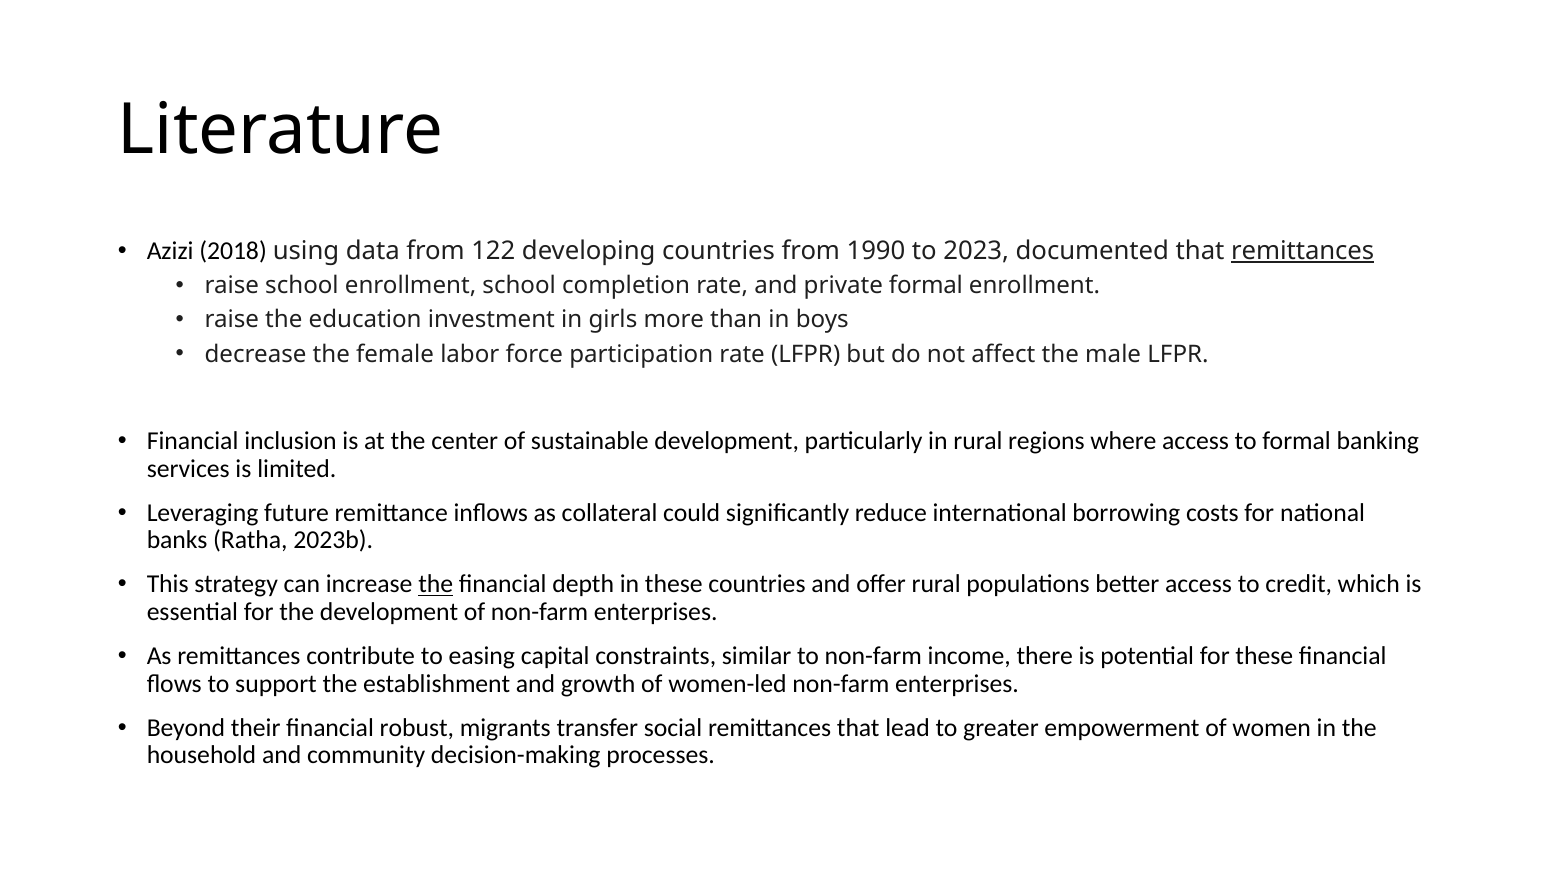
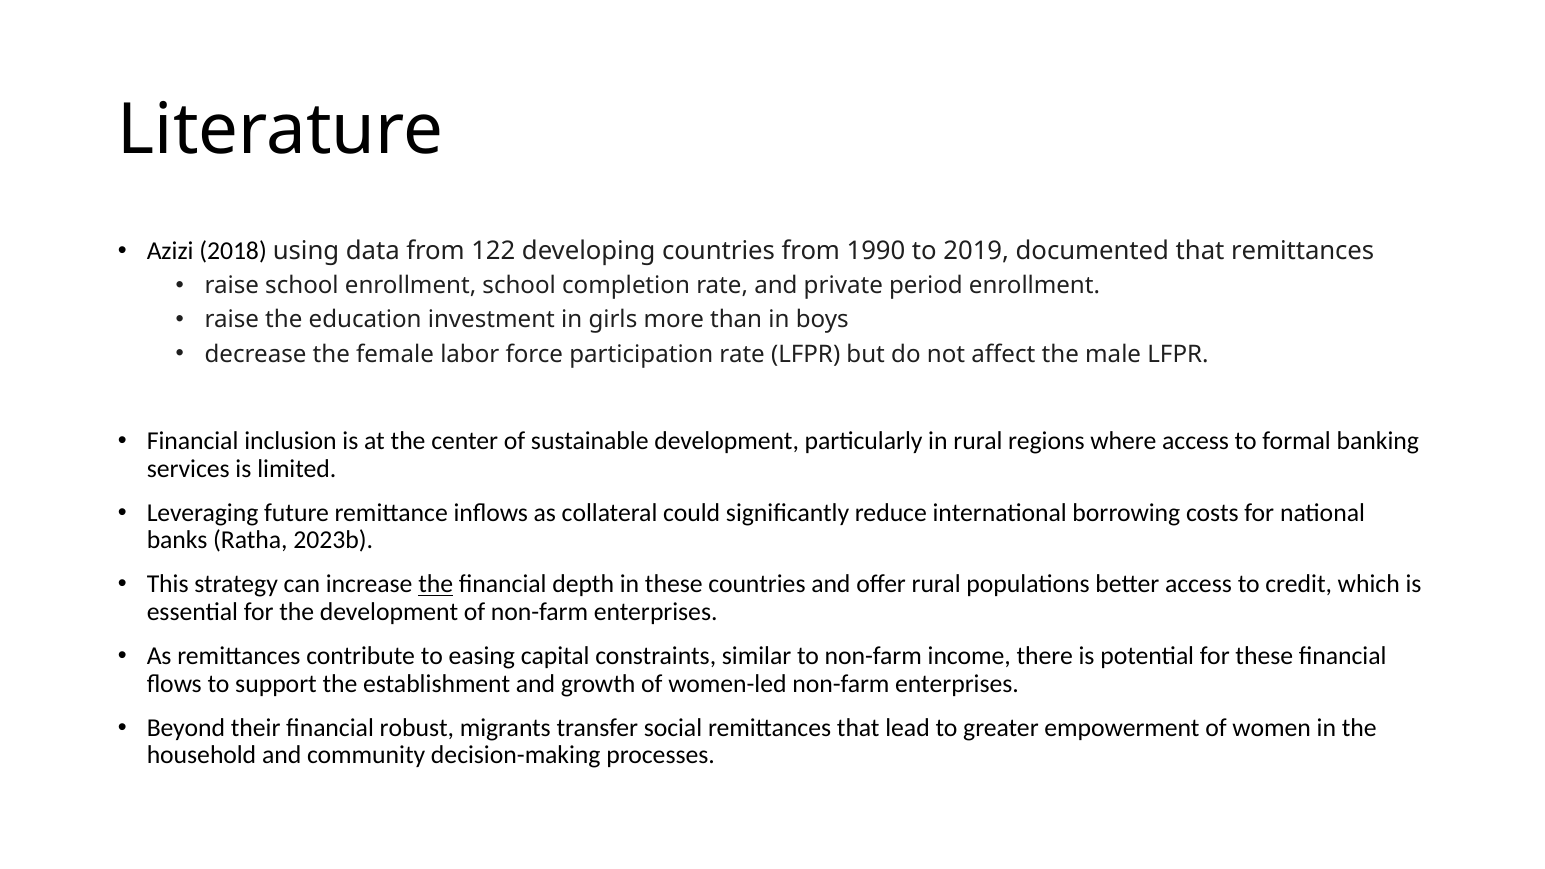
2023: 2023 -> 2019
remittances at (1303, 251) underline: present -> none
private formal: formal -> period
